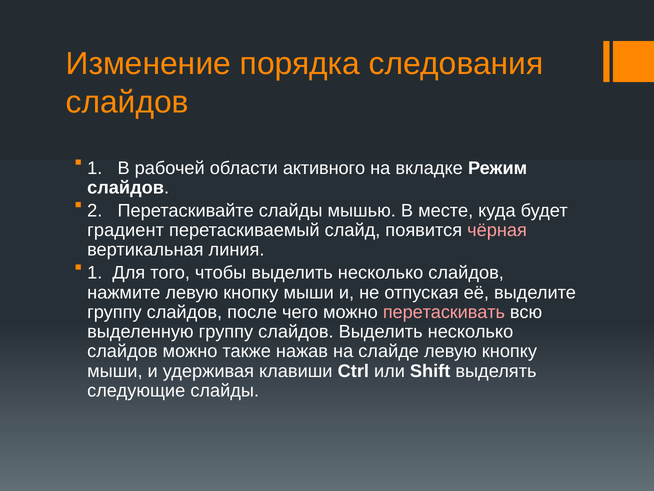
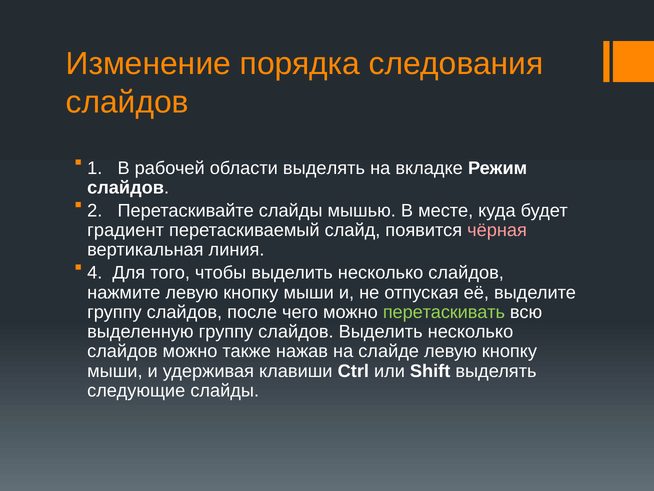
области активного: активного -> выделять
1 at (95, 273): 1 -> 4
перетаскивать colour: pink -> light green
